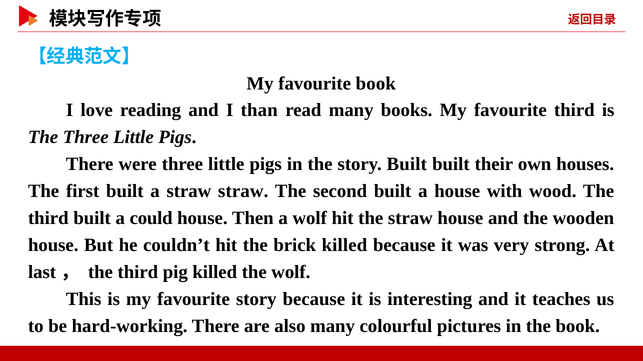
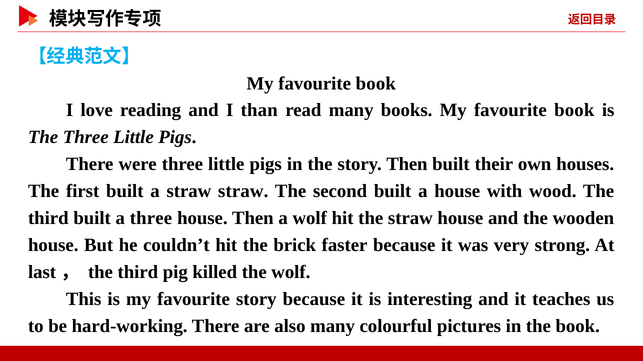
books My favourite third: third -> book
story Built: Built -> Then
a could: could -> three
brick killed: killed -> faster
